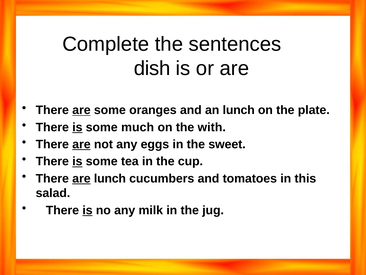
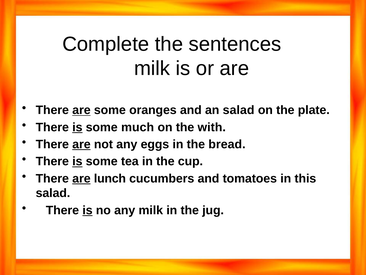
dish at (152, 68): dish -> milk
an lunch: lunch -> salad
sweet: sweet -> bread
